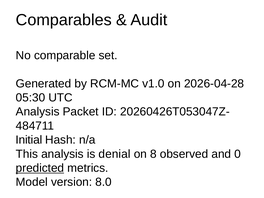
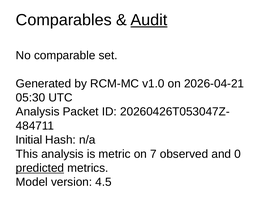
Audit underline: none -> present
2026-04-28: 2026-04-28 -> 2026-04-21
denial: denial -> metric
8: 8 -> 7
8.0: 8.0 -> 4.5
